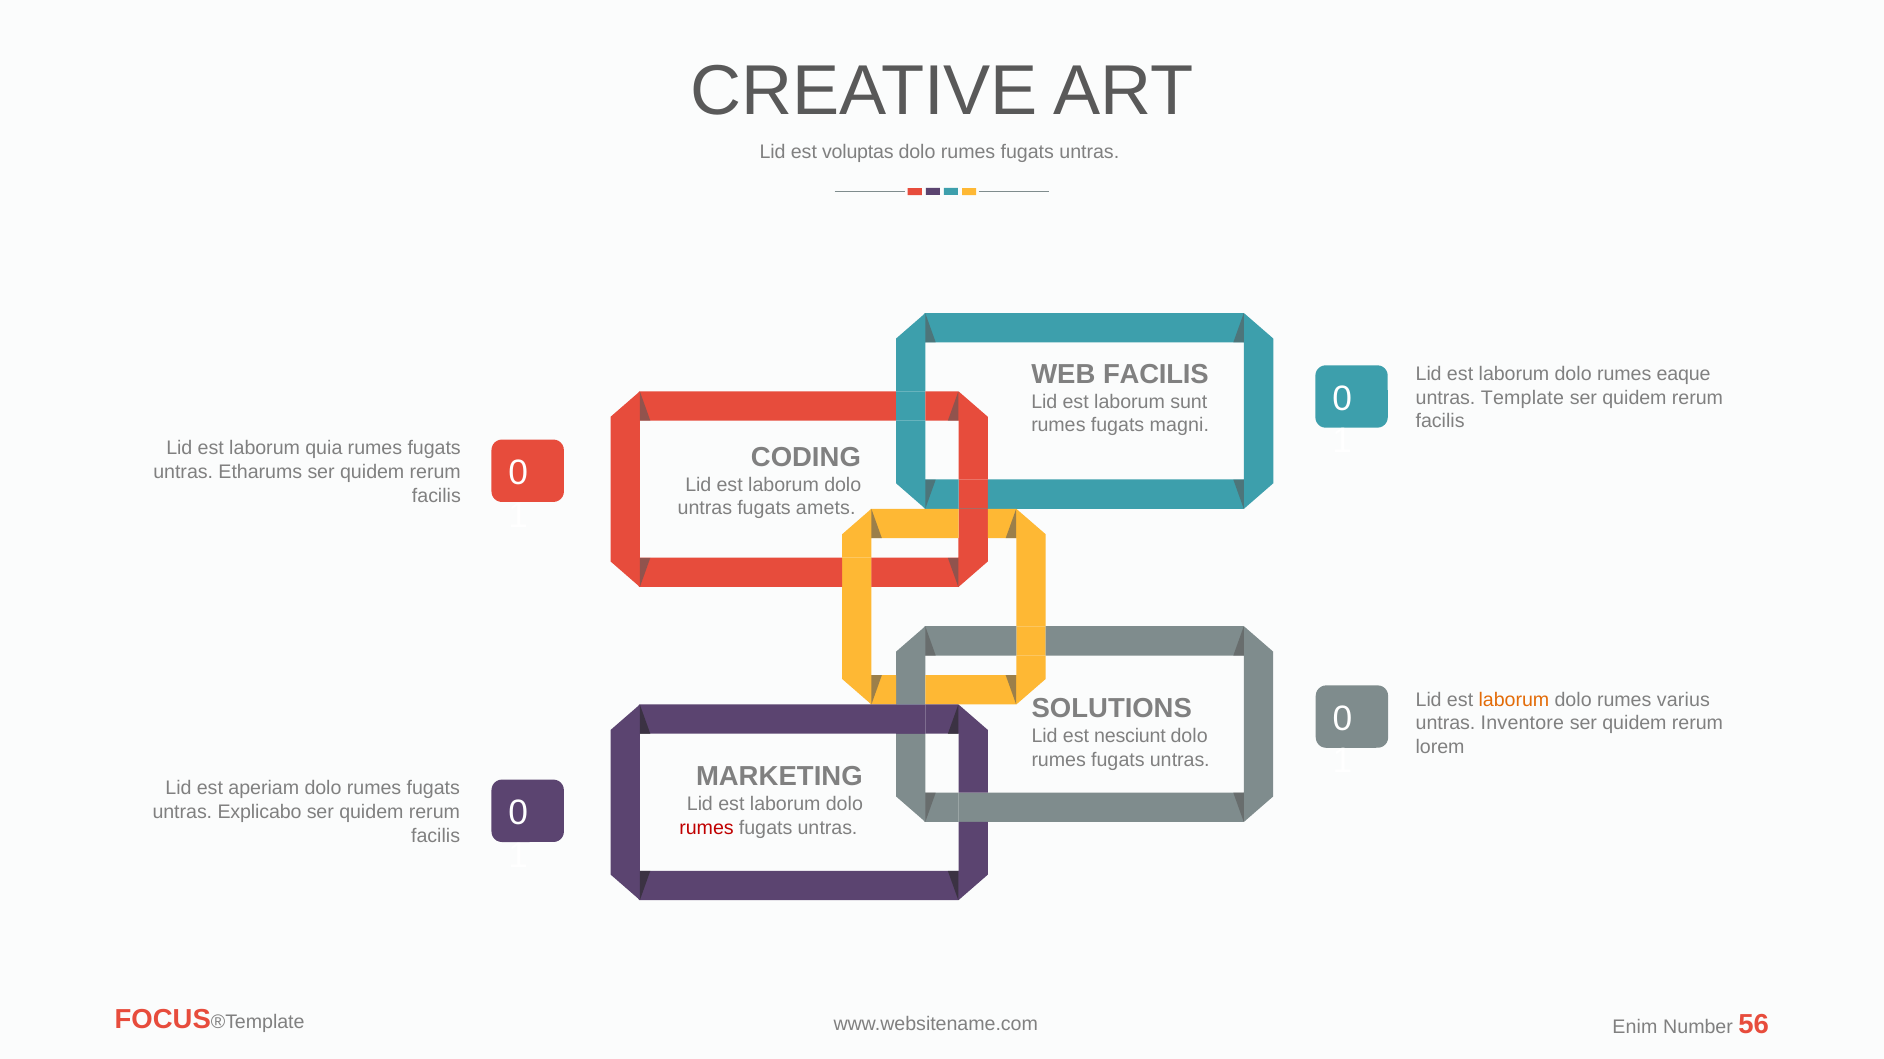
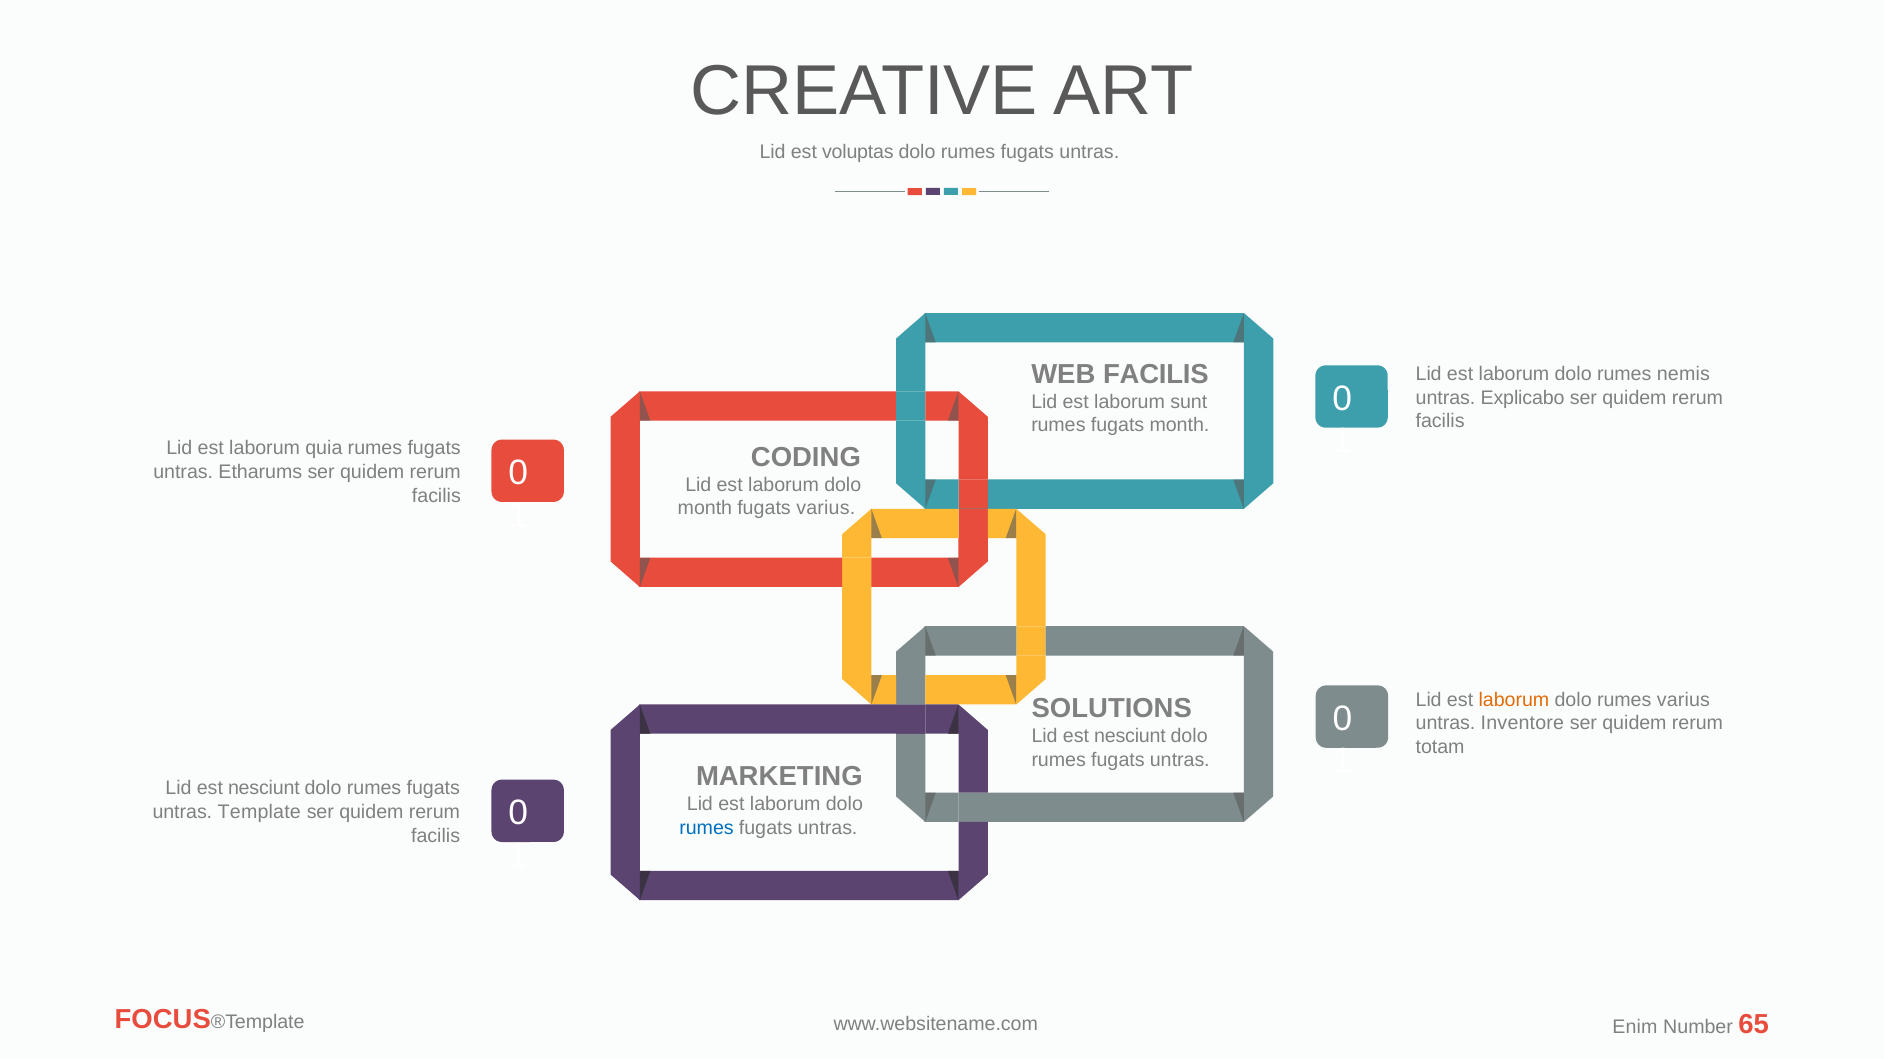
eaque: eaque -> nemis
Template: Template -> Explicabo
fugats magni: magni -> month
untras at (705, 509): untras -> month
fugats amets: amets -> varius
lorem: lorem -> totam
aperiam at (264, 789): aperiam -> nesciunt
Explicabo: Explicabo -> Template
rumes at (707, 828) colour: red -> blue
56: 56 -> 65
